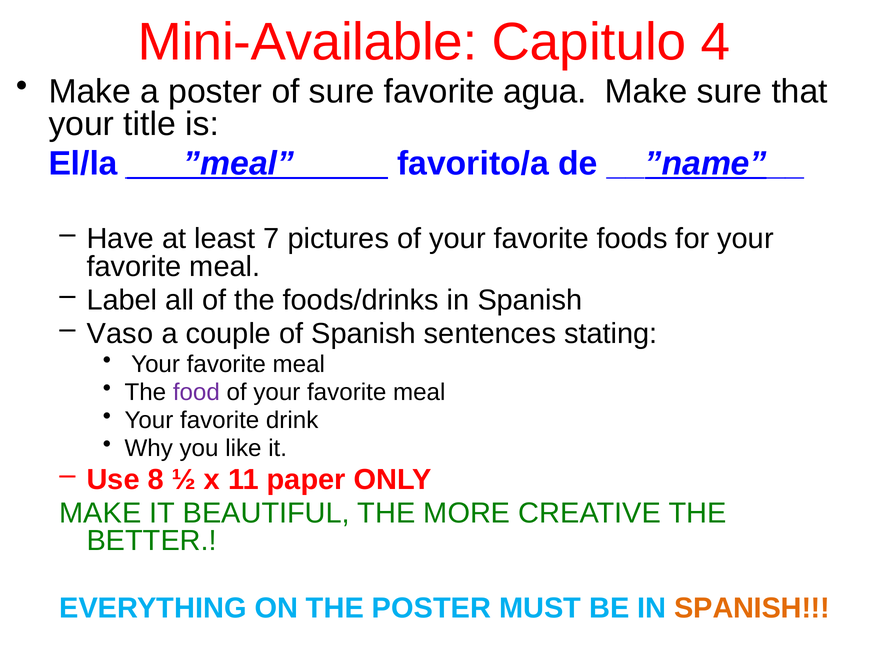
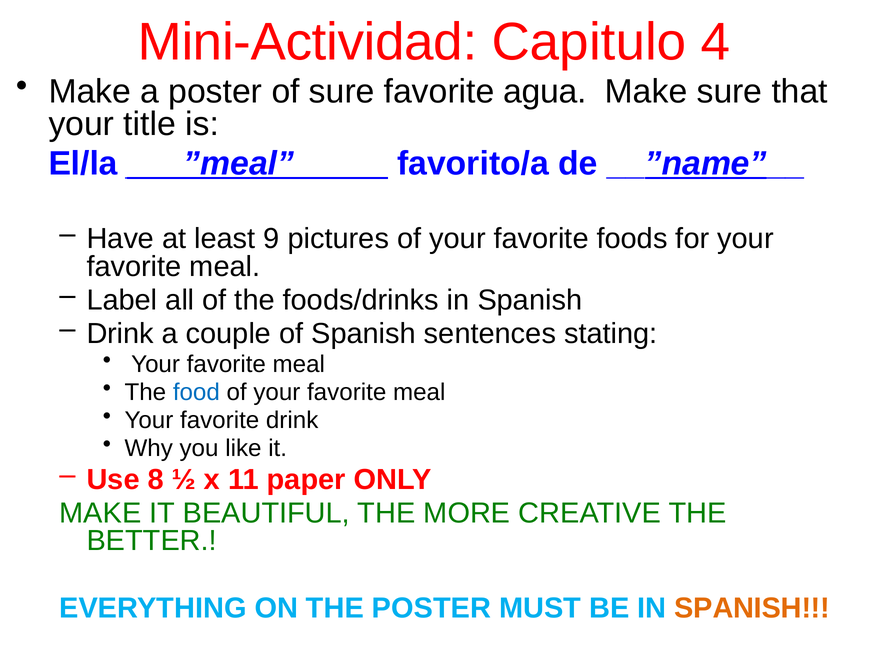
Mini-Available: Mini-Available -> Mini-Actividad
7: 7 -> 9
Vaso at (120, 334): Vaso -> Drink
food colour: purple -> blue
